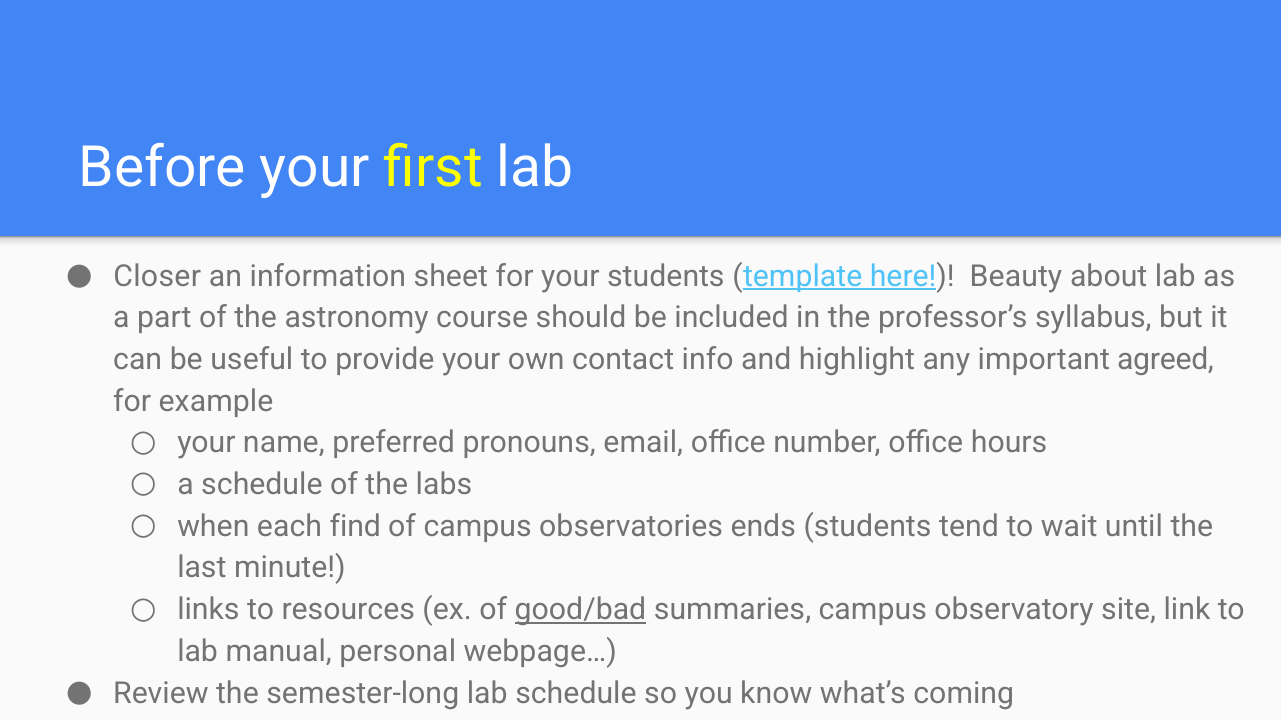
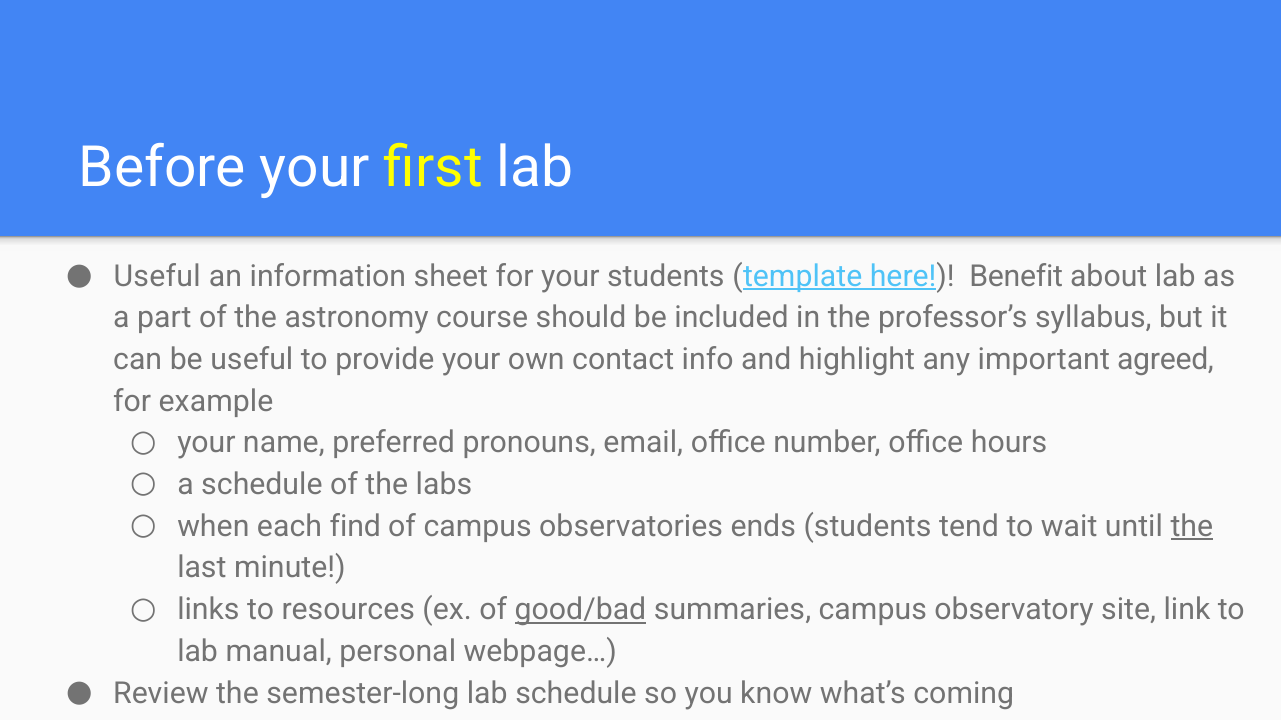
Closer at (157, 277): Closer -> Useful
Beauty: Beauty -> Benefit
the at (1192, 527) underline: none -> present
